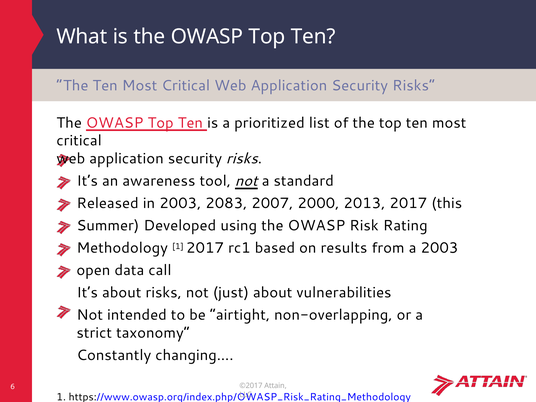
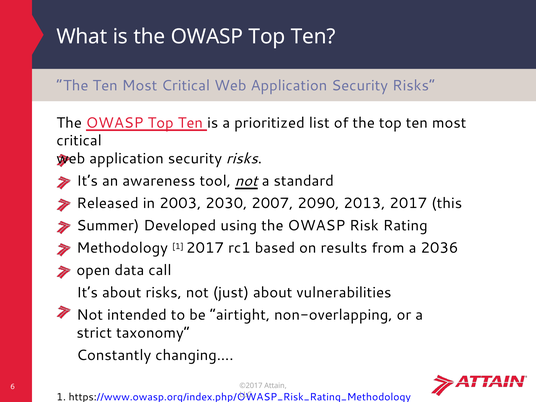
2083: 2083 -> 2030
2000: 2000 -> 2090
a 2003: 2003 -> 2036
